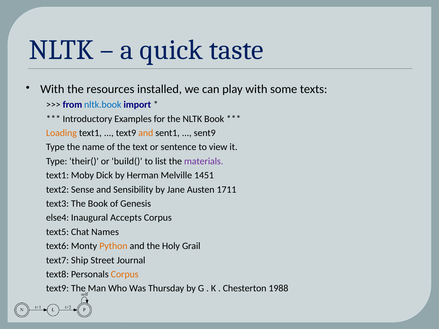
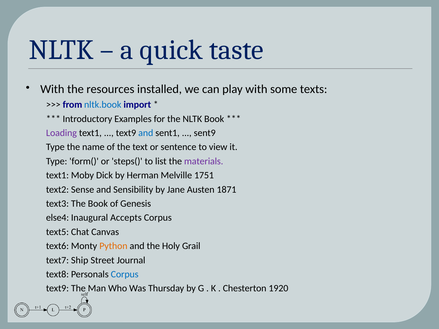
Loading colour: orange -> purple
and at (146, 133) colour: orange -> blue
their(: their( -> form(
build(: build( -> steps(
1451: 1451 -> 1751
1711: 1711 -> 1871
Names: Names -> Canvas
Corpus at (125, 274) colour: orange -> blue
1988: 1988 -> 1920
